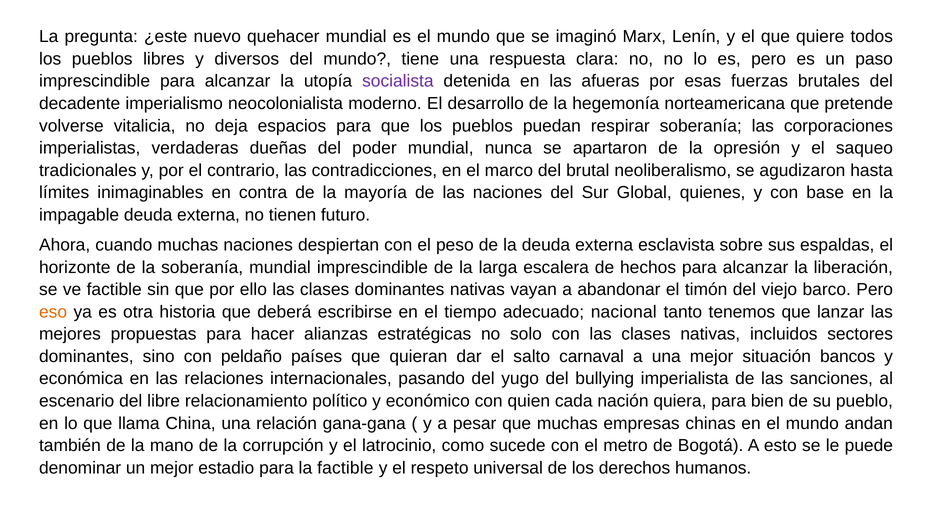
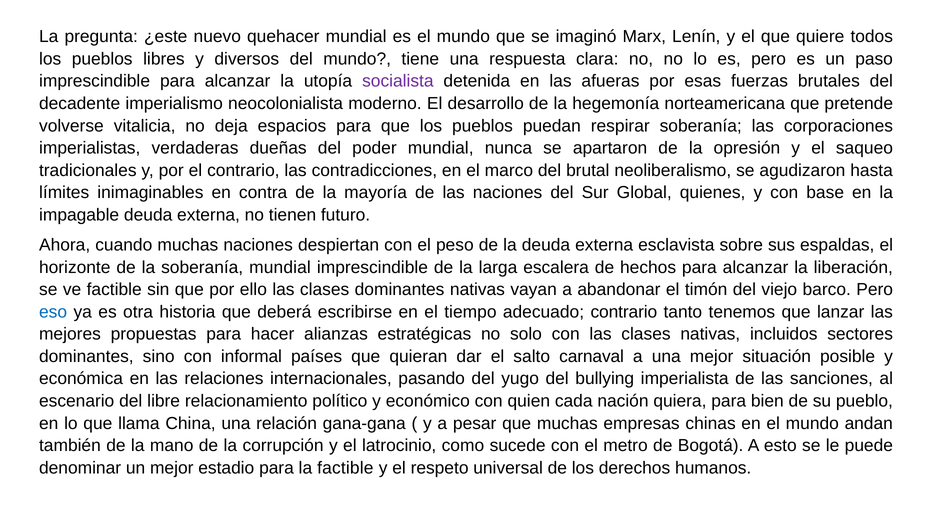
eso colour: orange -> blue
adecuado nacional: nacional -> contrario
peldaño: peldaño -> informal
bancos: bancos -> posible
